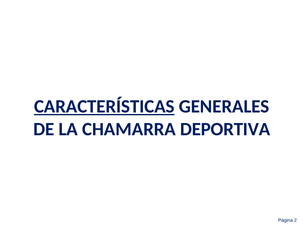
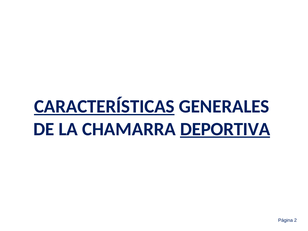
DEPORTIVA underline: none -> present
